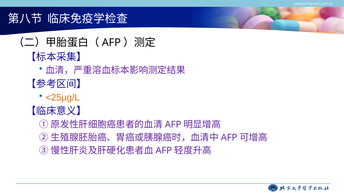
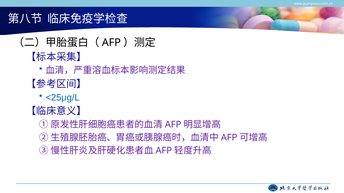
<25μg/L colour: orange -> blue
